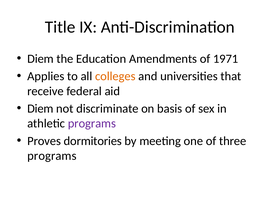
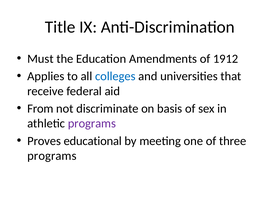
Diem at (41, 59): Diem -> Must
1971: 1971 -> 1912
colleges colour: orange -> blue
Diem at (40, 109): Diem -> From
dormitories: dormitories -> educational
